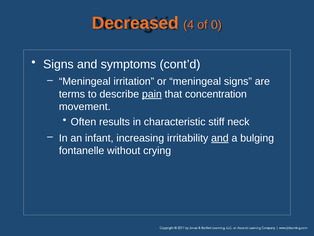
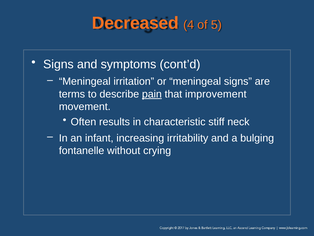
0: 0 -> 5
concentration: concentration -> improvement
and at (220, 138) underline: present -> none
